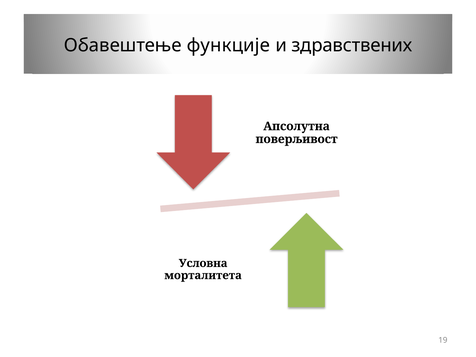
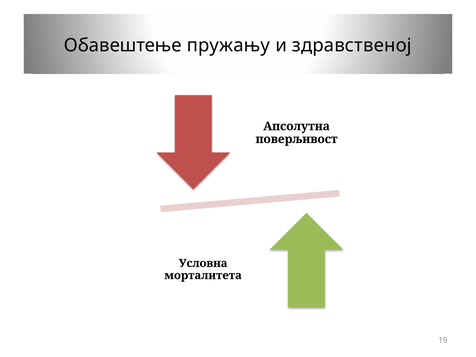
функције: функције -> пружању
здравствених: здравствених -> здравственој
